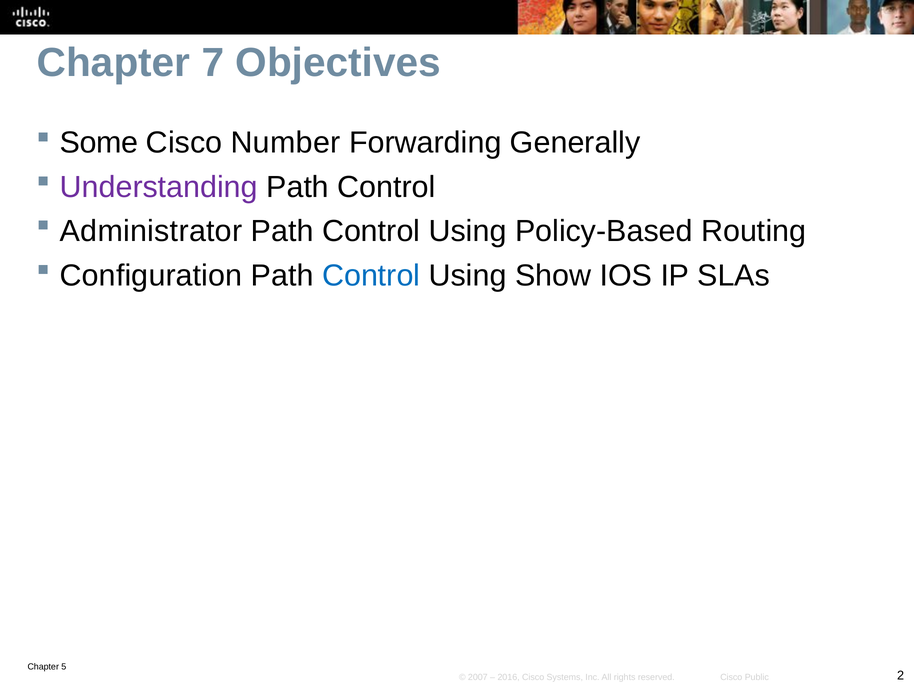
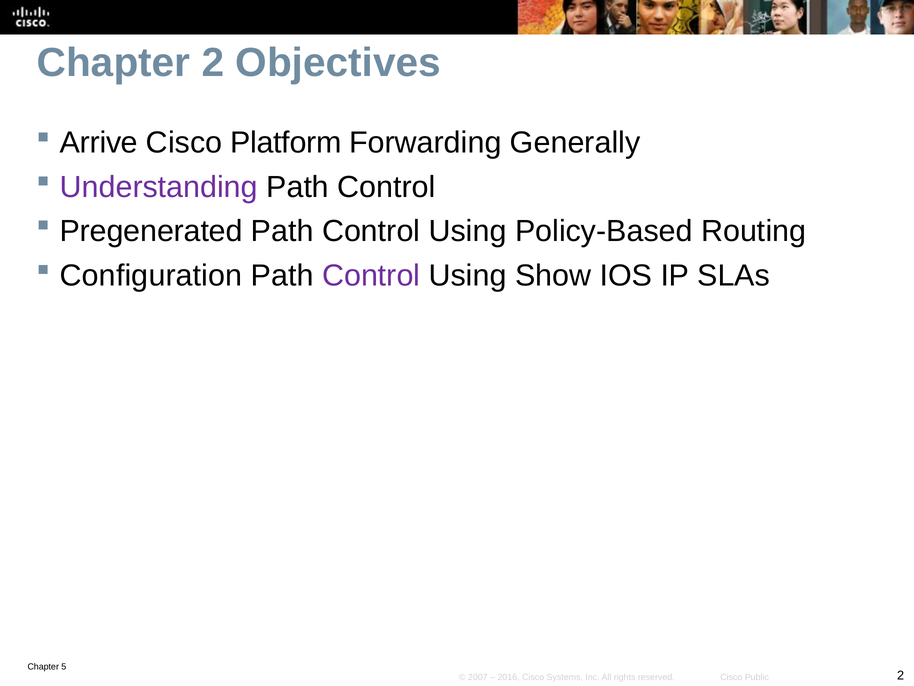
Chapter 7: 7 -> 2
Some: Some -> Arrive
Number: Number -> Platform
Administrator: Administrator -> Pregenerated
Control at (371, 275) colour: blue -> purple
